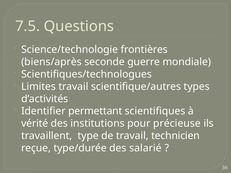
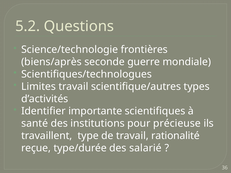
7.5: 7.5 -> 5.2
permettant: permettant -> importante
vérité: vérité -> santé
technicien: technicien -> rationalité
